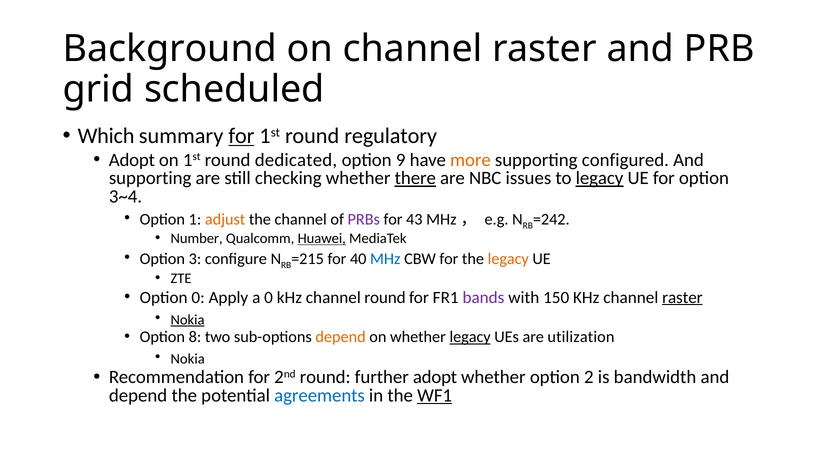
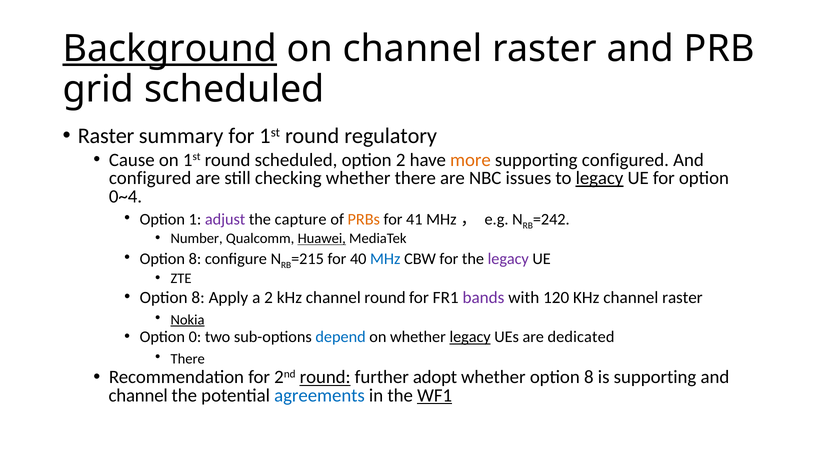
Background underline: none -> present
Which at (106, 136): Which -> Raster
for at (241, 136) underline: present -> none
Adopt at (132, 160): Adopt -> Cause
round dedicated: dedicated -> scheduled
option 9: 9 -> 2
supporting at (150, 178): supporting -> configured
there at (415, 178) underline: present -> none
3~4: 3~4 -> 0~4
adjust colour: orange -> purple
the channel: channel -> capture
PRBs colour: purple -> orange
43: 43 -> 41
3 at (195, 259): 3 -> 8
legacy at (508, 259) colour: orange -> purple
0 at (198, 298): 0 -> 8
a 0: 0 -> 2
150: 150 -> 120
raster at (682, 298) underline: present -> none
8: 8 -> 0
depend at (341, 337) colour: orange -> blue
utilization: utilization -> dedicated
Nokia at (188, 359): Nokia -> There
round at (325, 378) underline: none -> present
whether option 2: 2 -> 8
is bandwidth: bandwidth -> supporting
depend at (138, 396): depend -> channel
